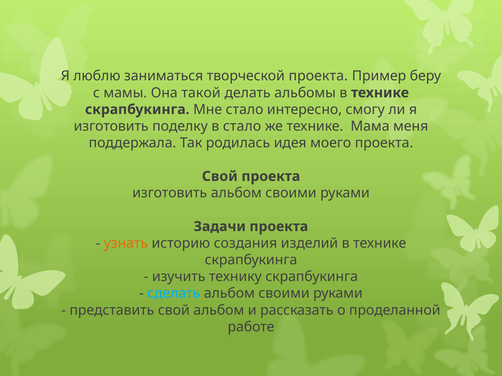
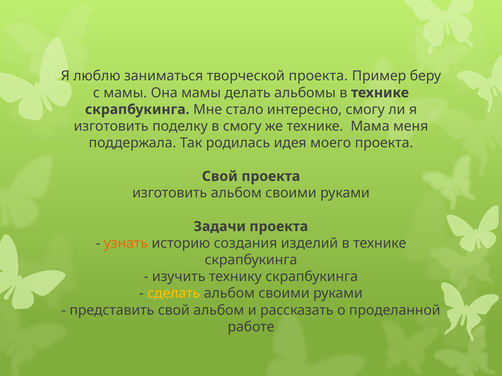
Она такой: такой -> мамы
в стало: стало -> смогу
сделать colour: light blue -> yellow
